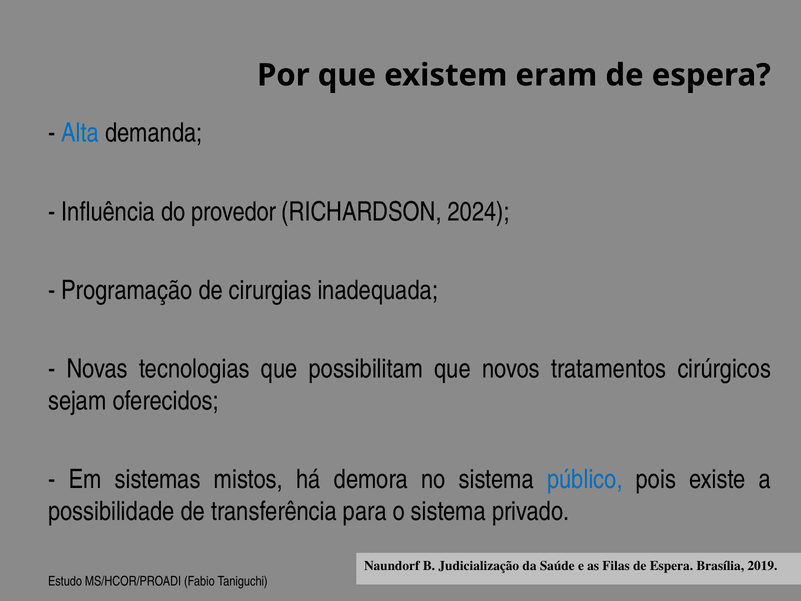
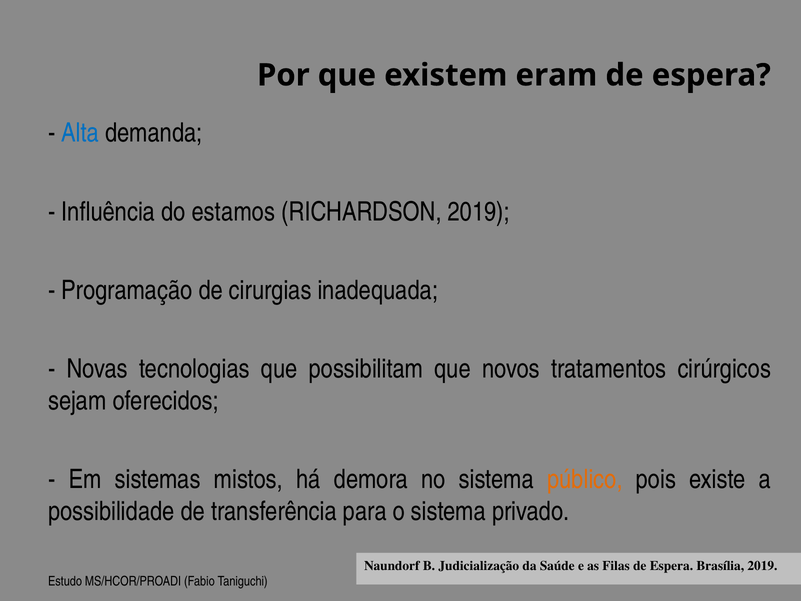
provedor: provedor -> estamos
RICHARDSON 2024: 2024 -> 2019
público colour: blue -> orange
